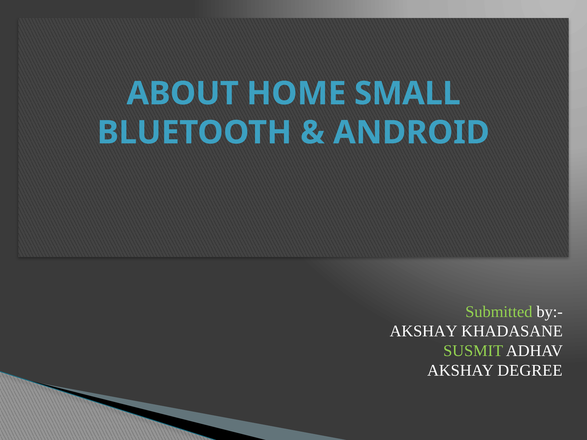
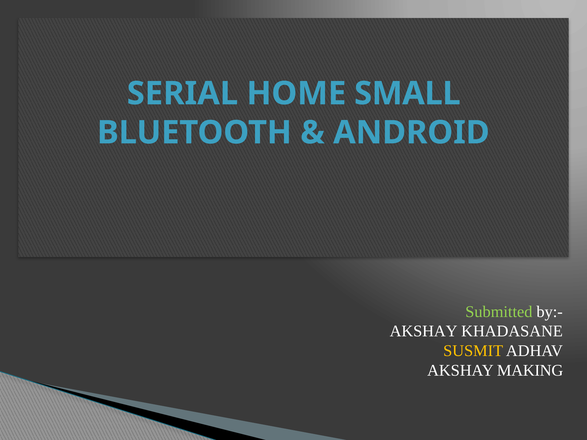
ABOUT: ABOUT -> SERIAL
SUSMIT colour: light green -> yellow
DEGREE: DEGREE -> MAKING
